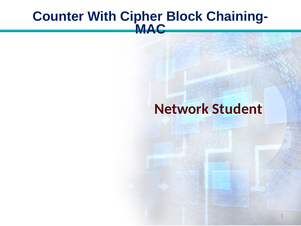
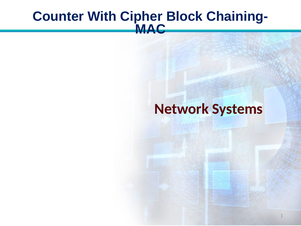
Student: Student -> Systems
